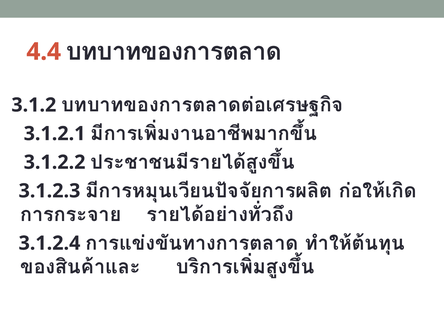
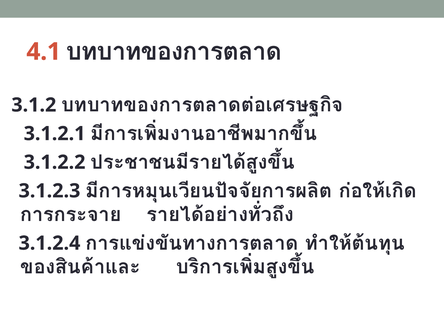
4.4: 4.4 -> 4.1
